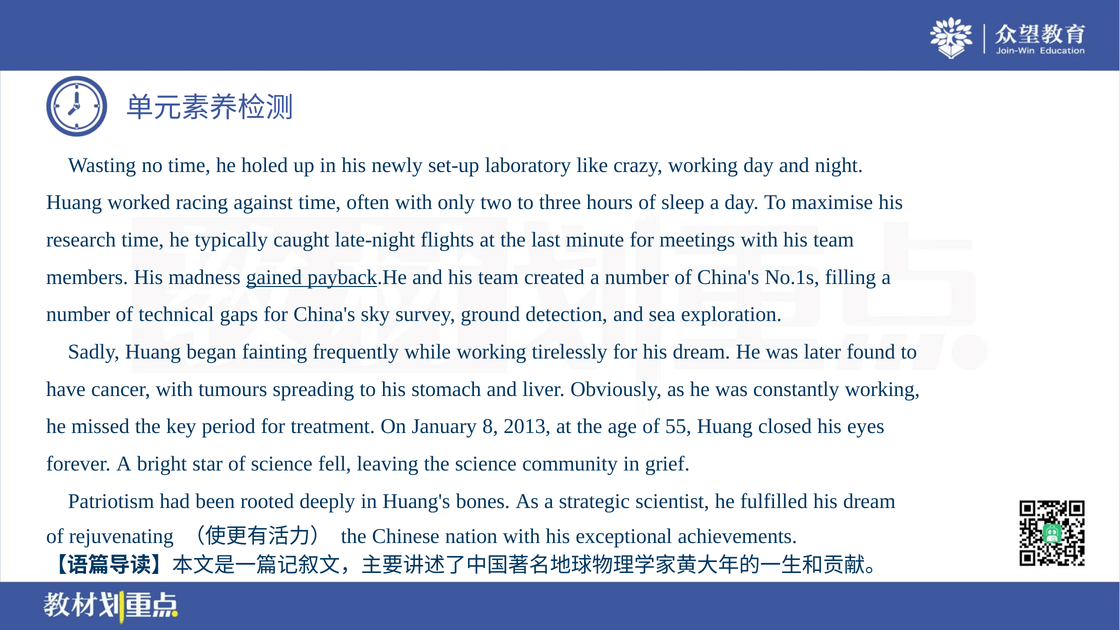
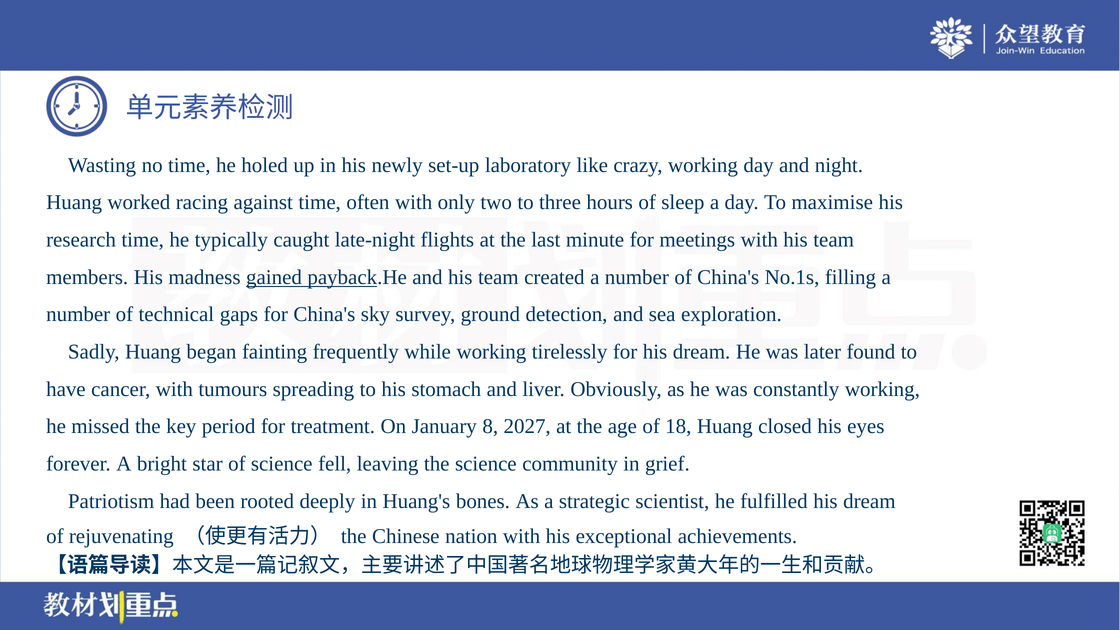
2013: 2013 -> 2027
55: 55 -> 18
